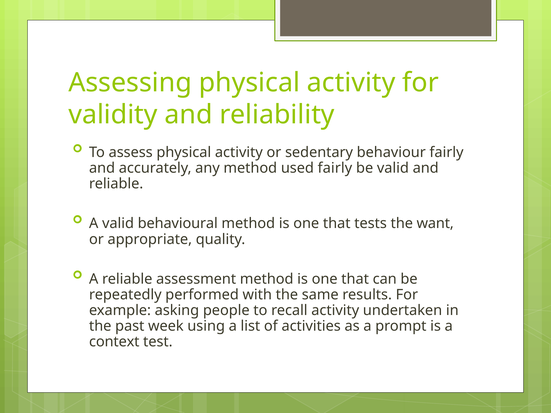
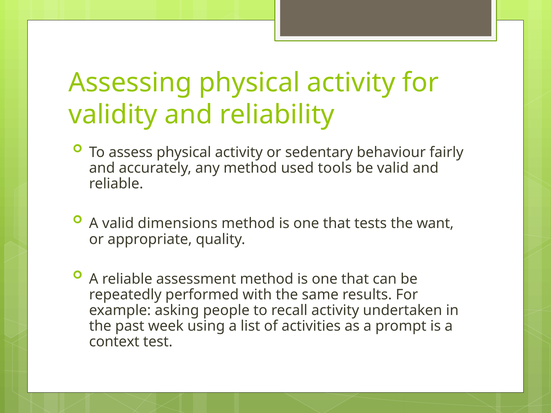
used fairly: fairly -> tools
behavioural: behavioural -> dimensions
